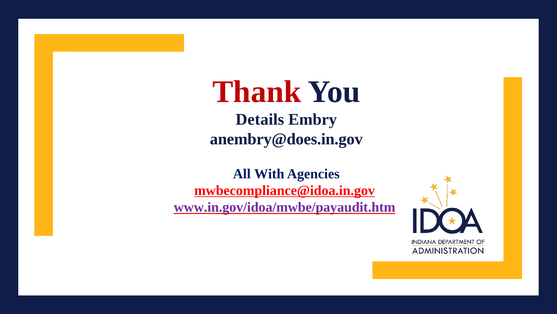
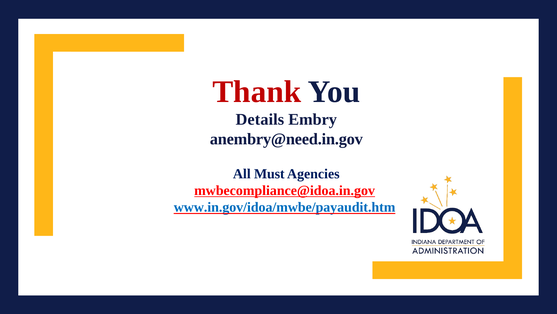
anembry@does.in.gov: anembry@does.in.gov -> anembry@need.in.gov
With: With -> Must
www.in.gov/idoa/mwbe/payaudit.htm colour: purple -> blue
